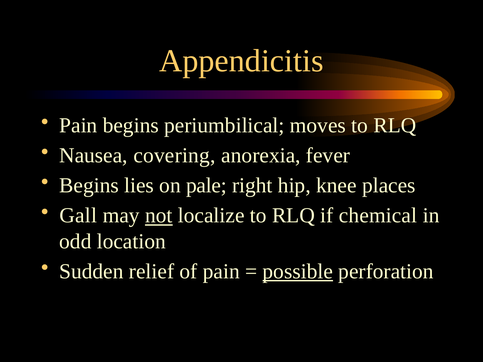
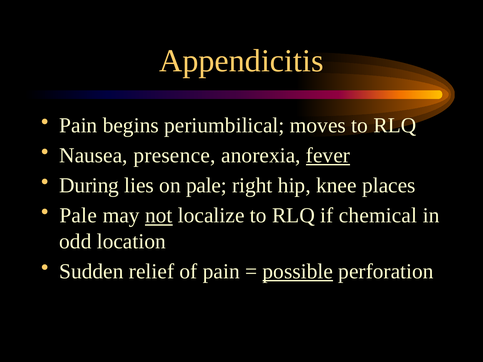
covering: covering -> presence
fever underline: none -> present
Begins at (89, 186): Begins -> During
Gall at (78, 216): Gall -> Pale
